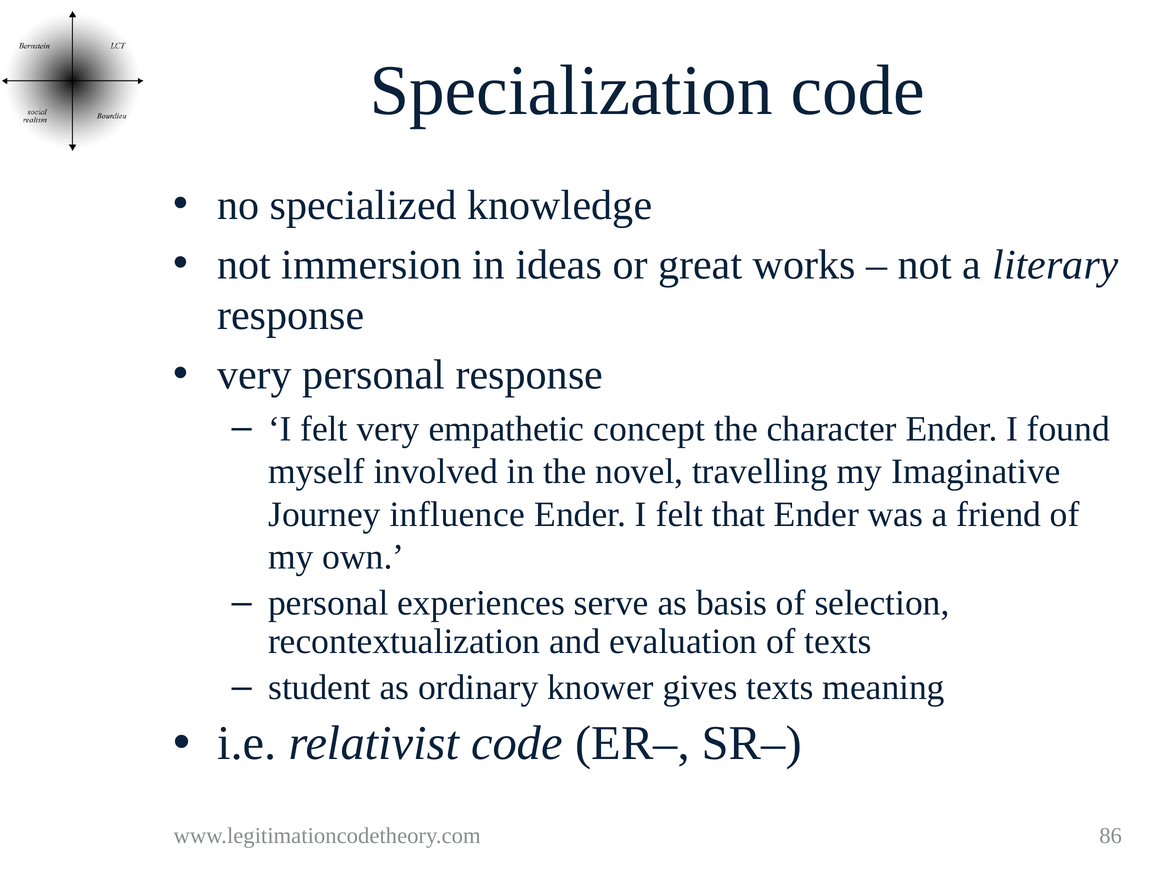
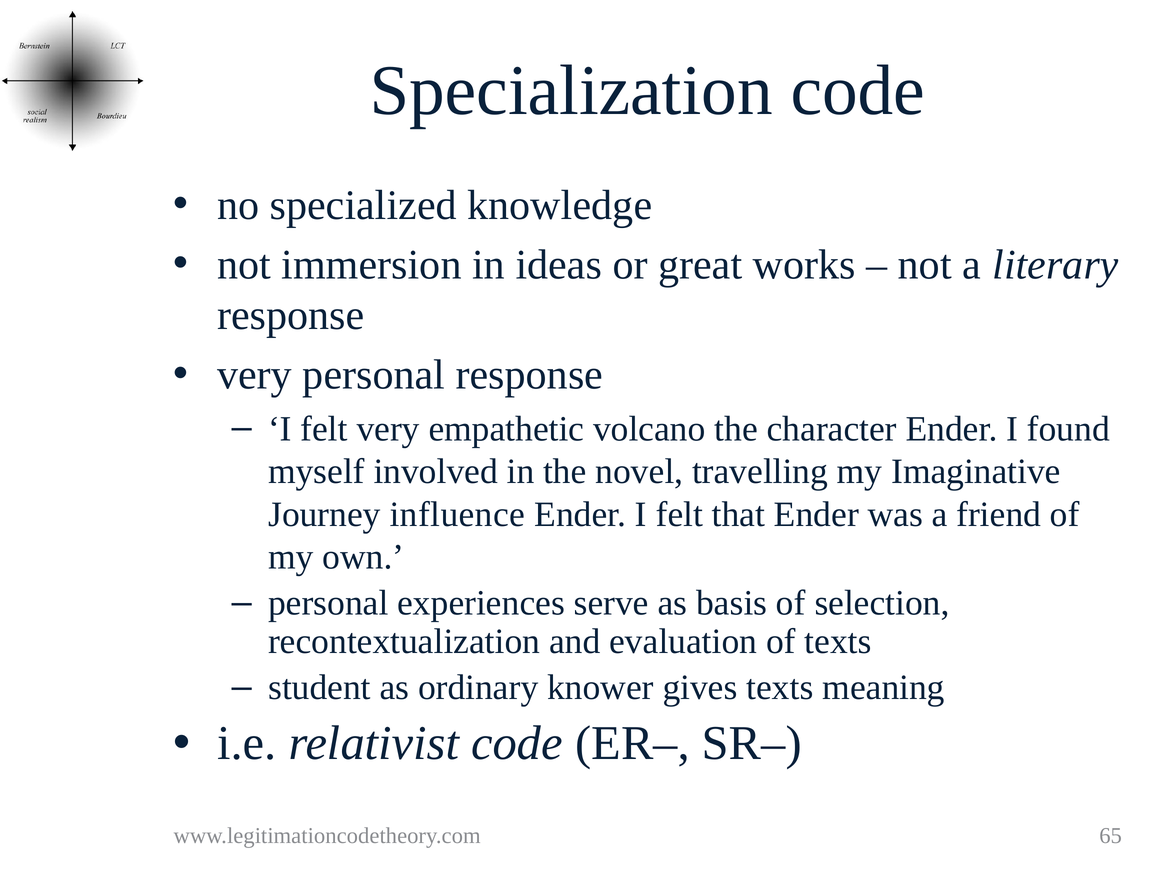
concept: concept -> volcano
86: 86 -> 65
